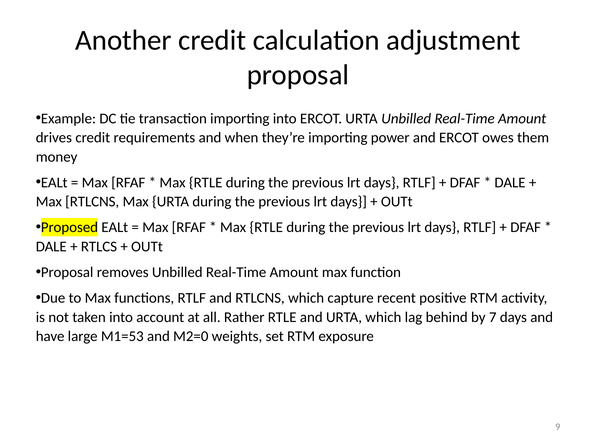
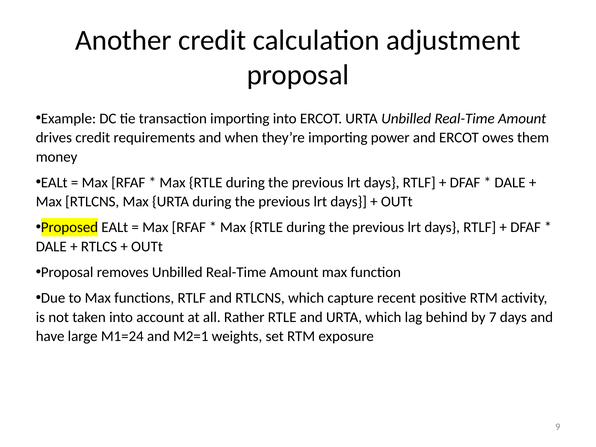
M1=53: M1=53 -> M1=24
M2=0: M2=0 -> M2=1
